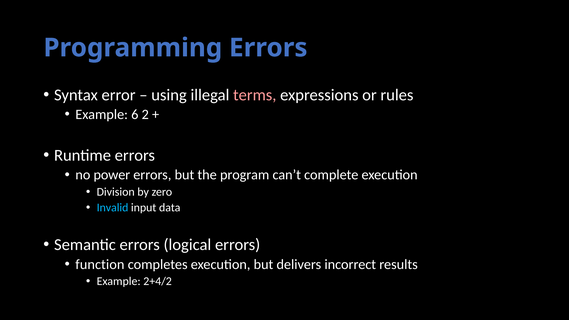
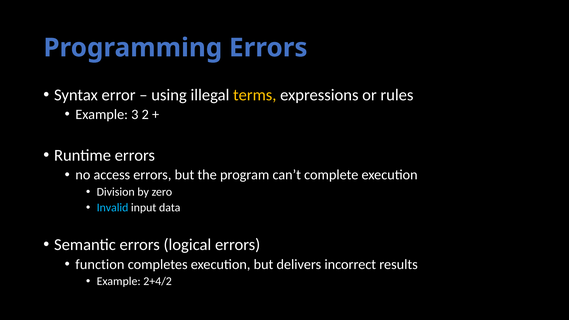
terms colour: pink -> yellow
6: 6 -> 3
power: power -> access
